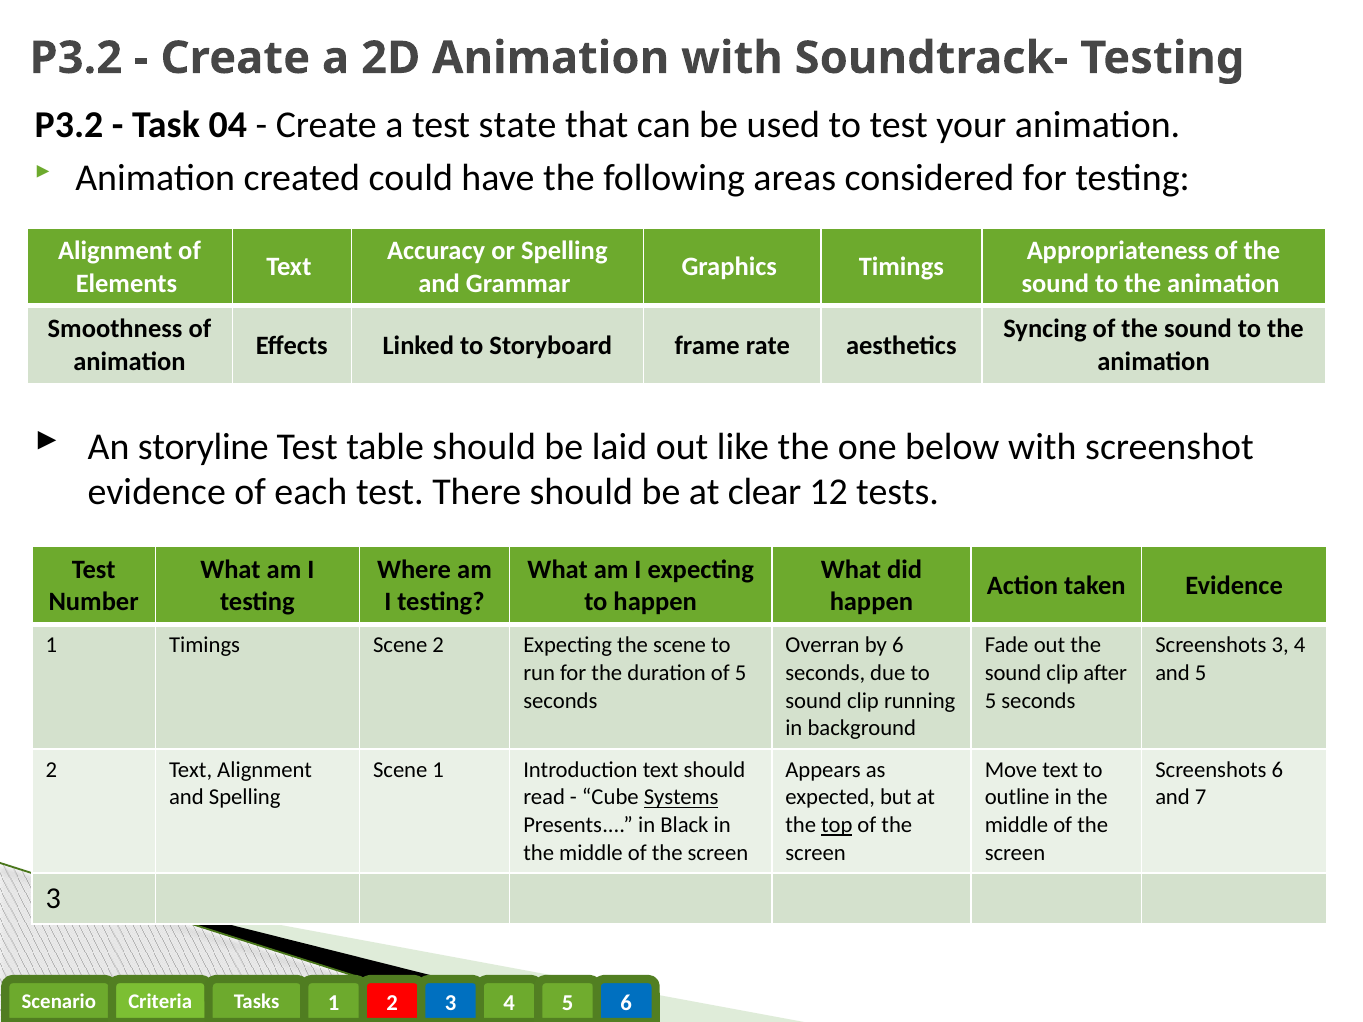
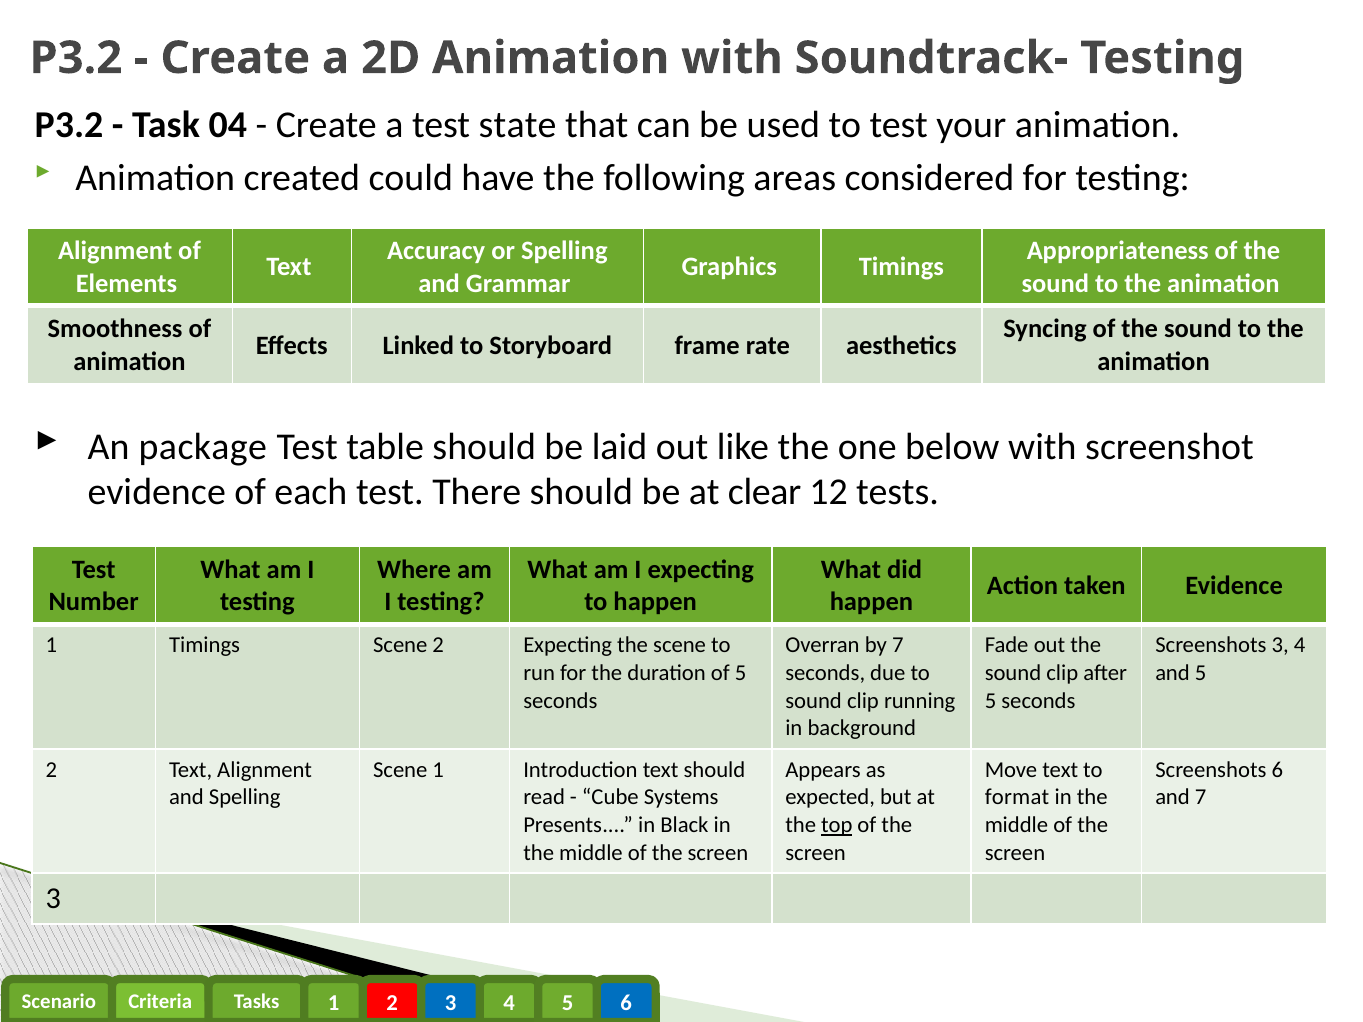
storyline: storyline -> package
by 6: 6 -> 7
Systems underline: present -> none
outline: outline -> format
